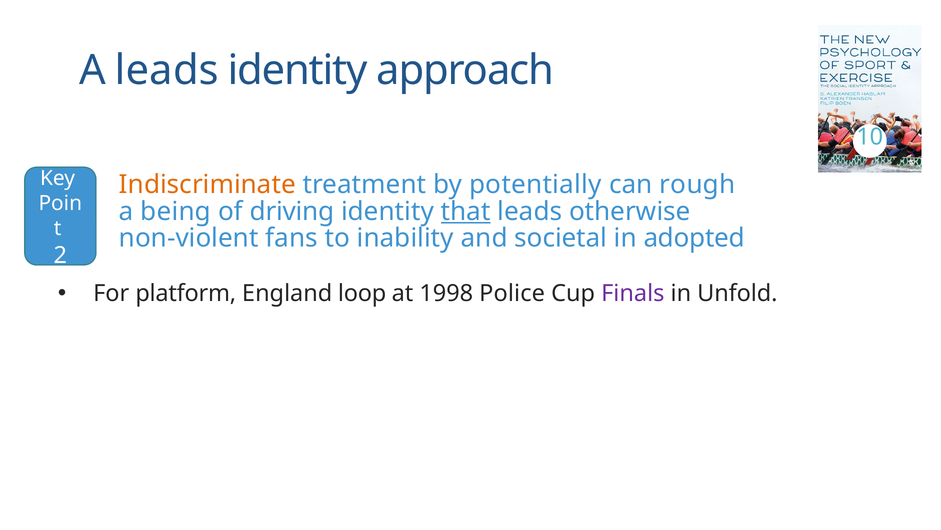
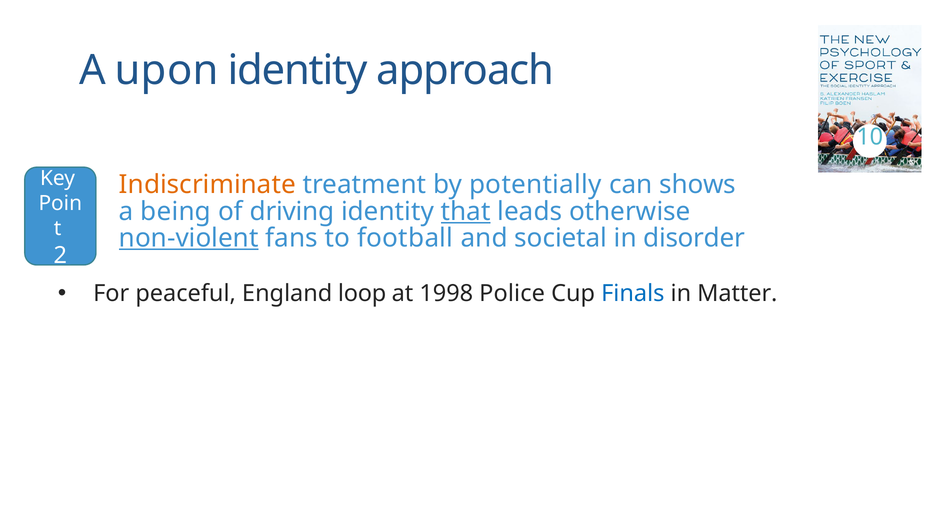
A leads: leads -> upon
rough: rough -> shows
non-violent underline: none -> present
inability: inability -> football
adopted: adopted -> disorder
platform: platform -> peaceful
Finals colour: purple -> blue
Unfold: Unfold -> Matter
